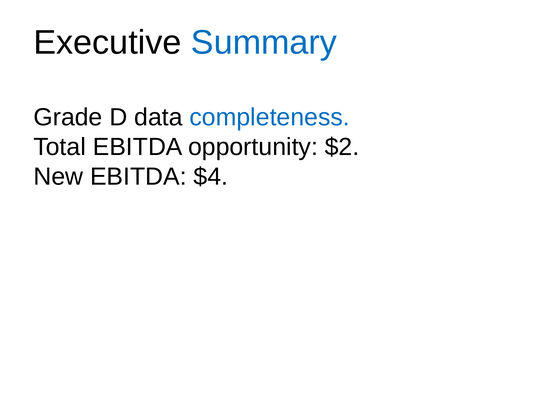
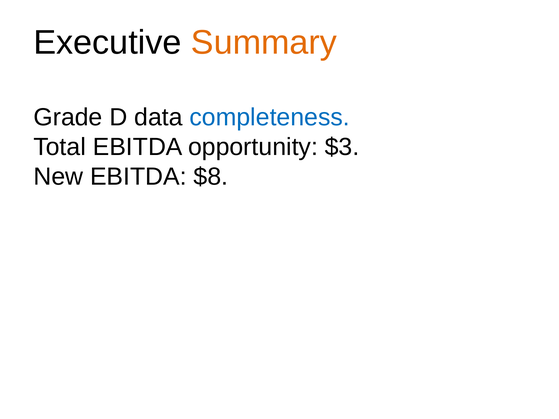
Summary colour: blue -> orange
$2: $2 -> $3
$4: $4 -> $8
